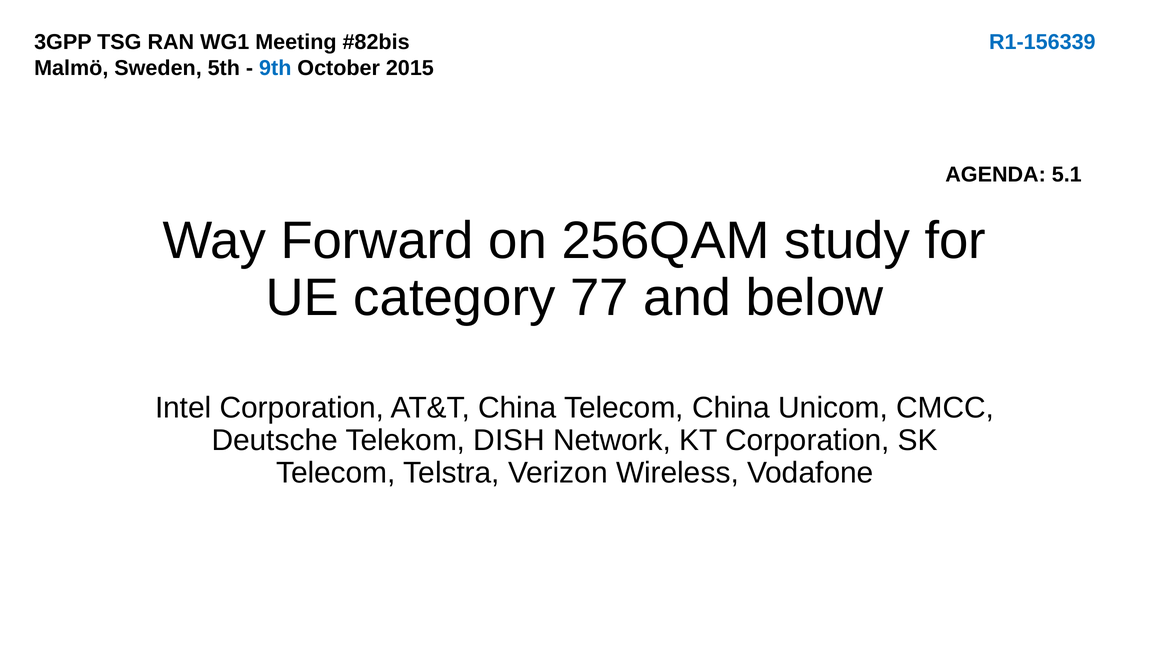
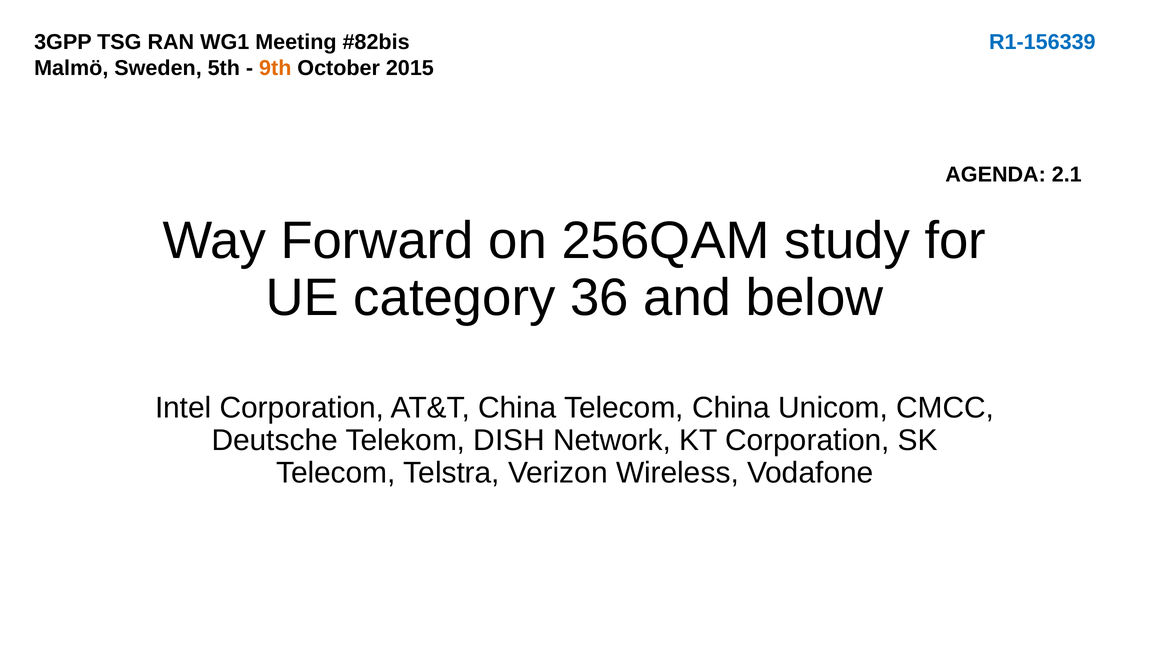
9th colour: blue -> orange
5.1: 5.1 -> 2.1
77: 77 -> 36
